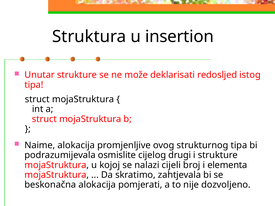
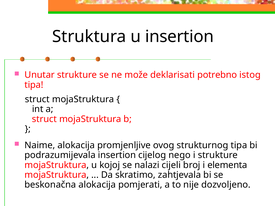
redosljed: redosljed -> potrebno
podrazumijevala osmislite: osmislite -> insertion
drugi: drugi -> nego
